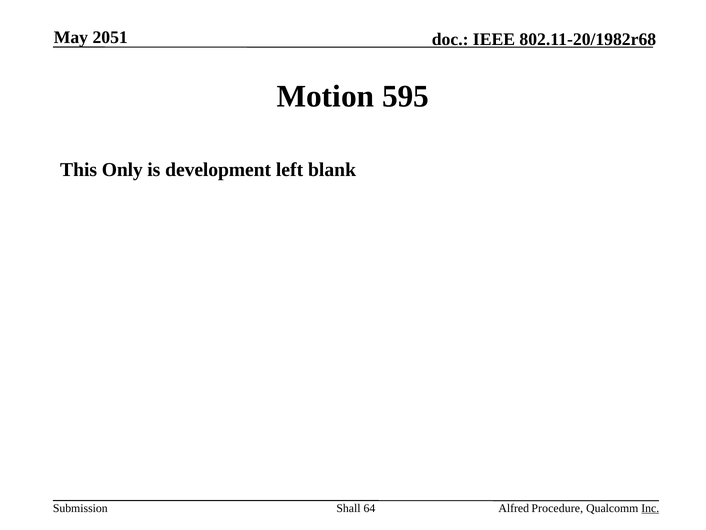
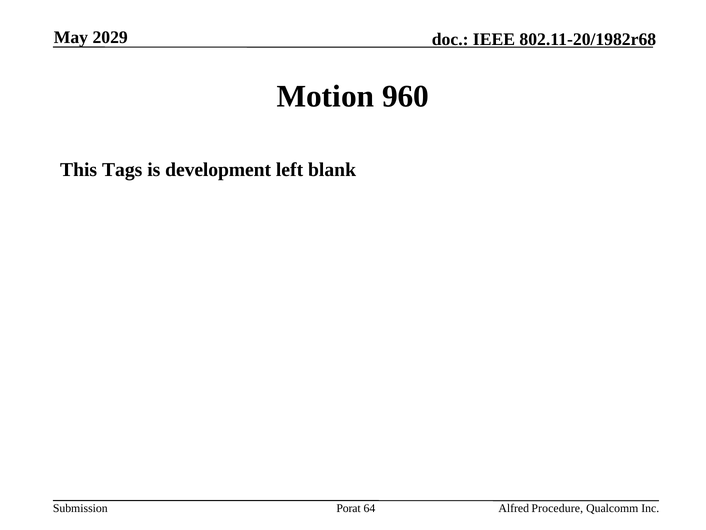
2051: 2051 -> 2029
595: 595 -> 960
Only: Only -> Tags
Shall: Shall -> Porat
Inc underline: present -> none
